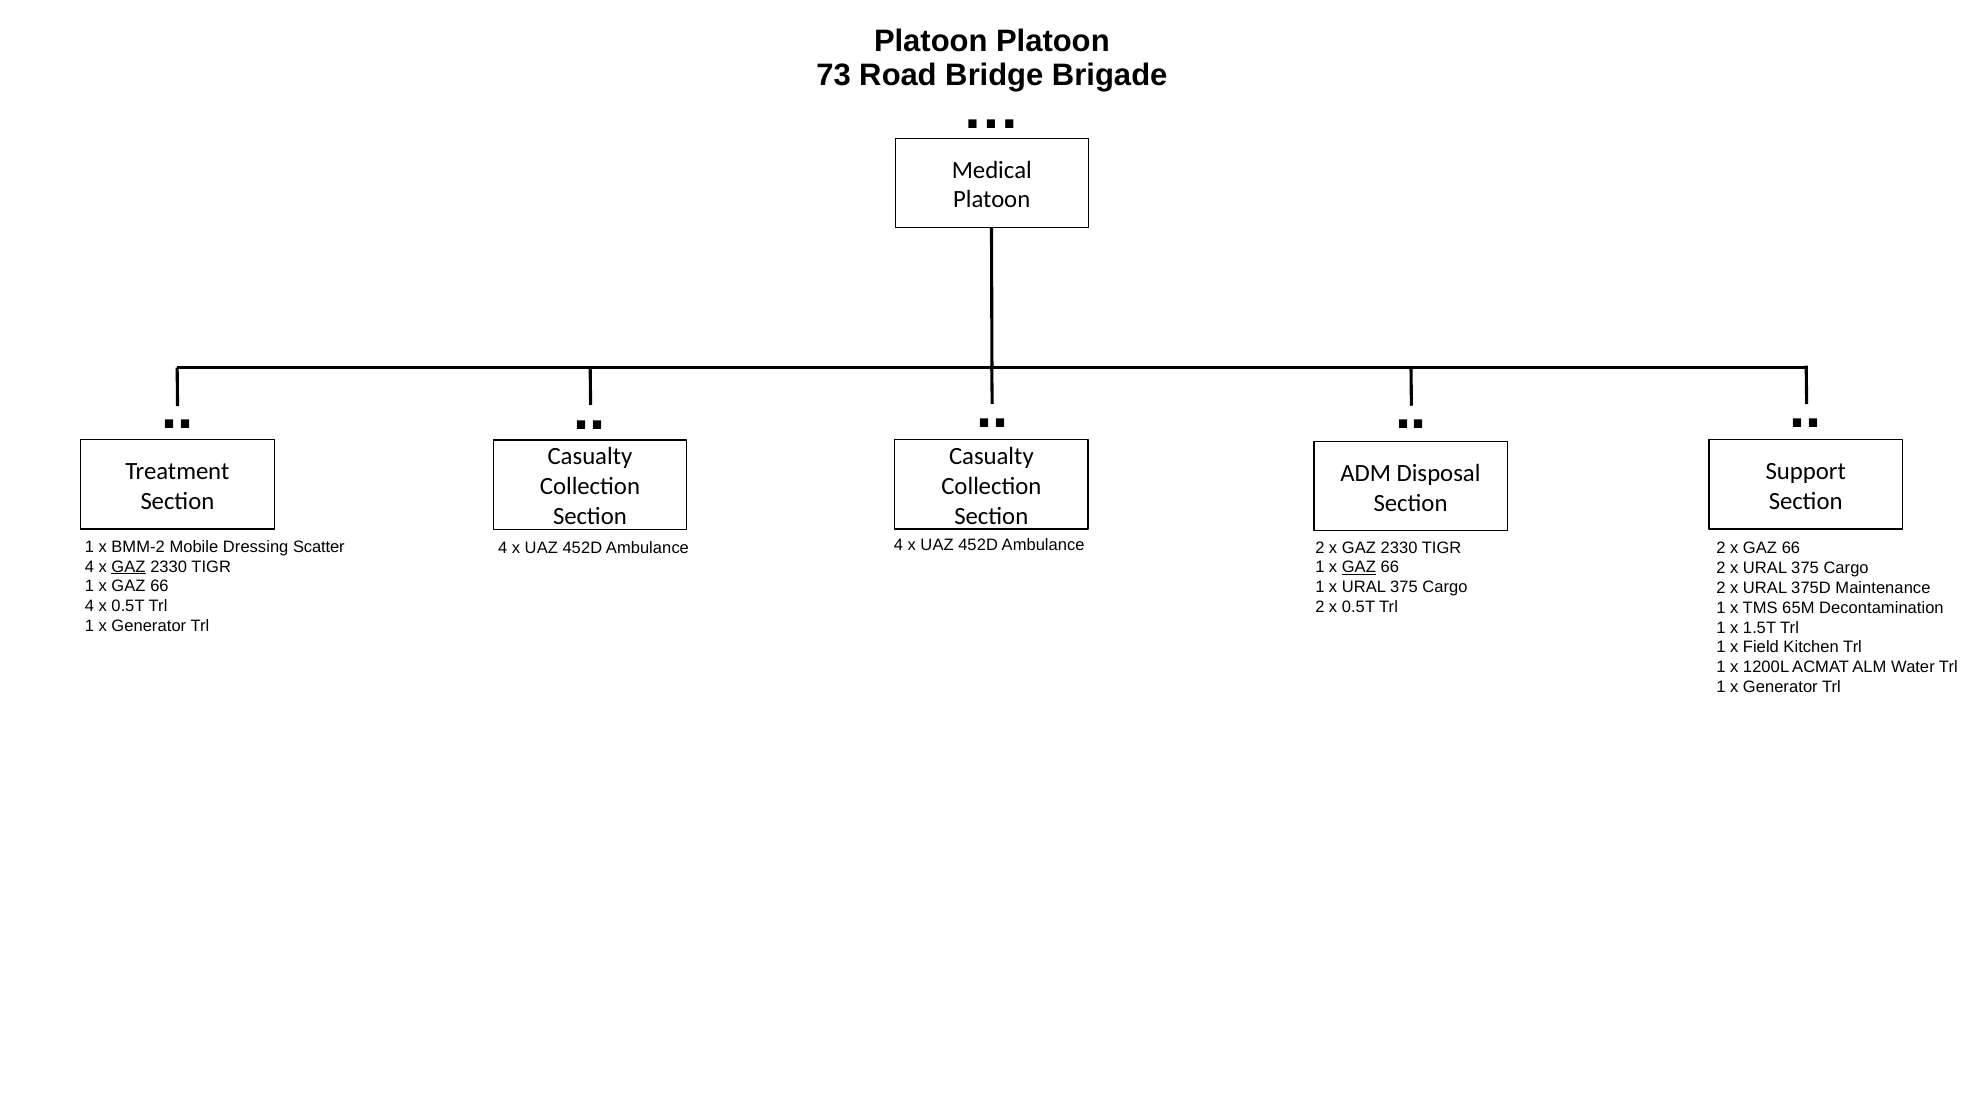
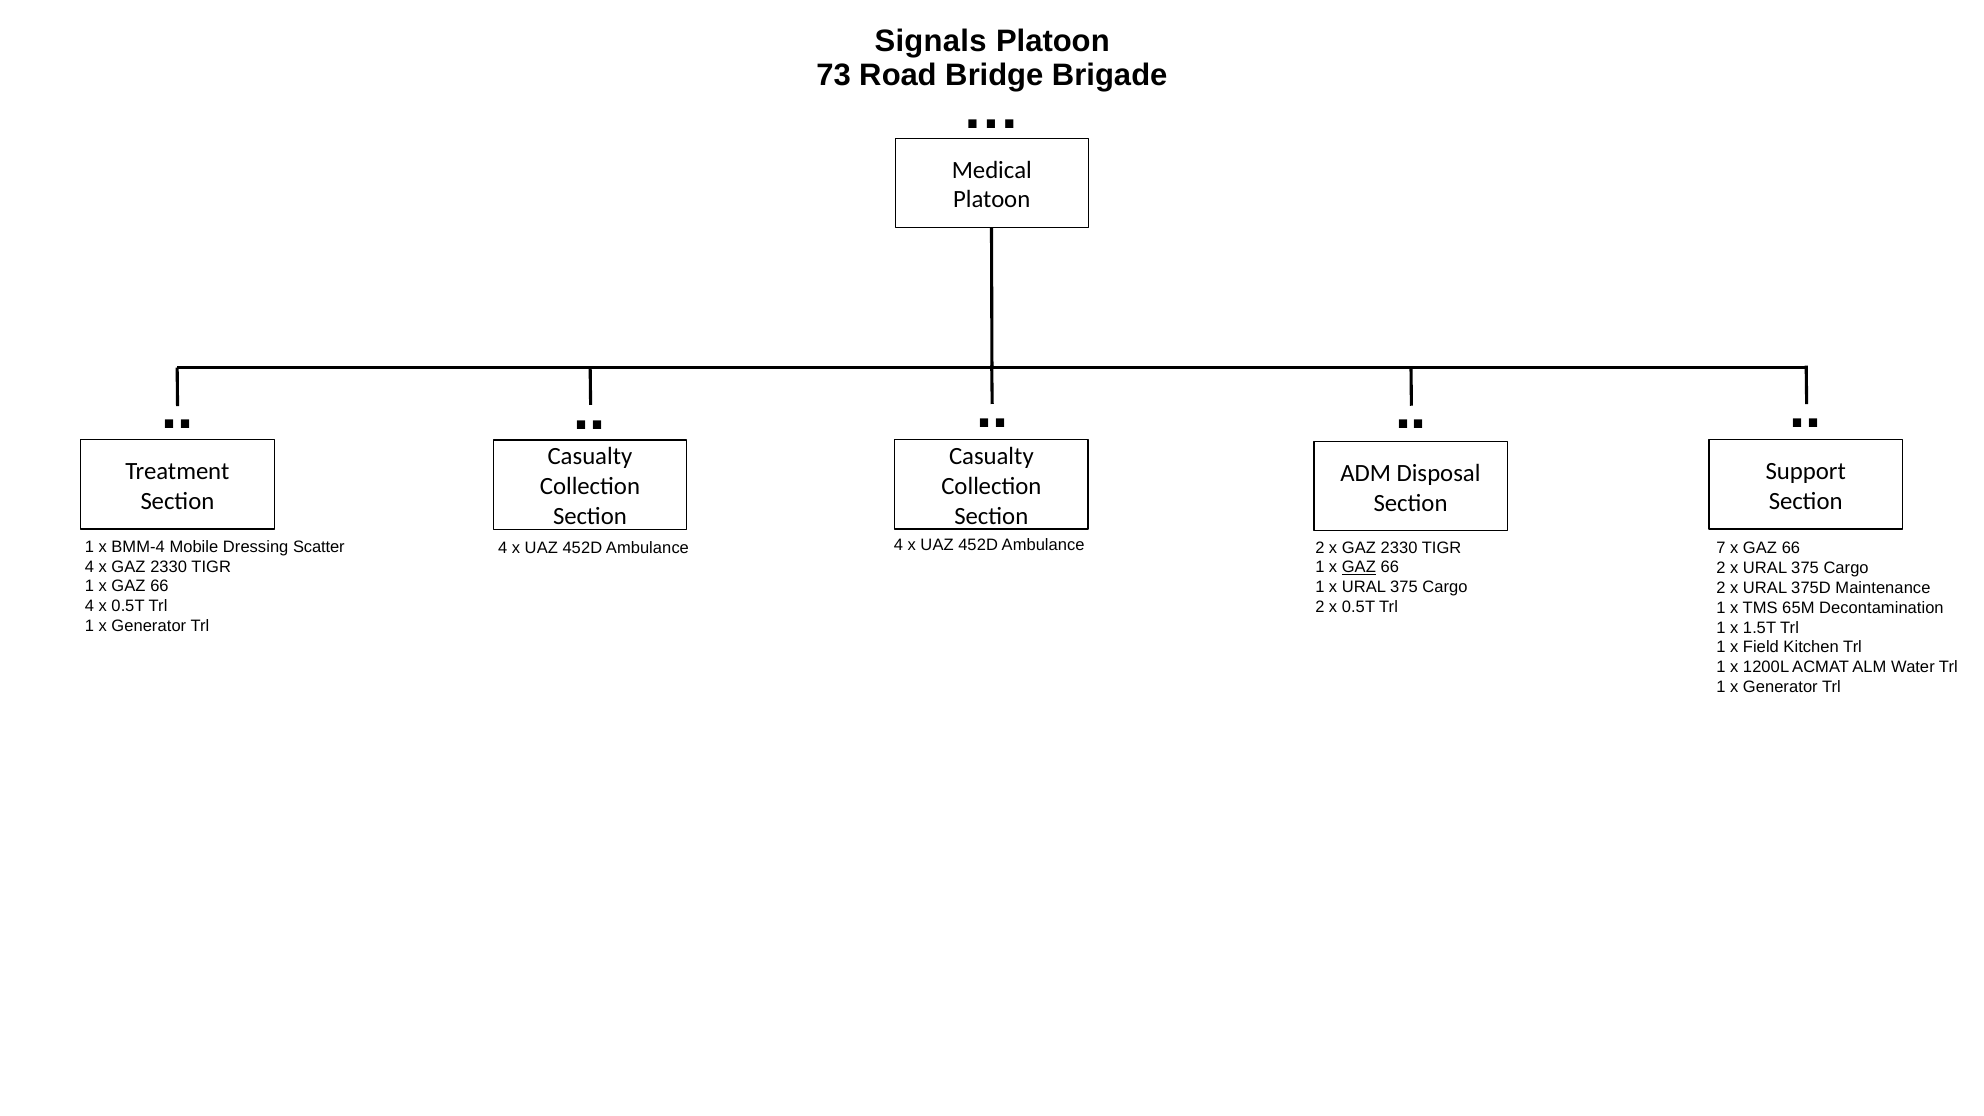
Platoon at (931, 42): Platoon -> Signals
BMM-2: BMM-2 -> BMM-4
2 at (1721, 548): 2 -> 7
GAZ at (128, 567) underline: present -> none
